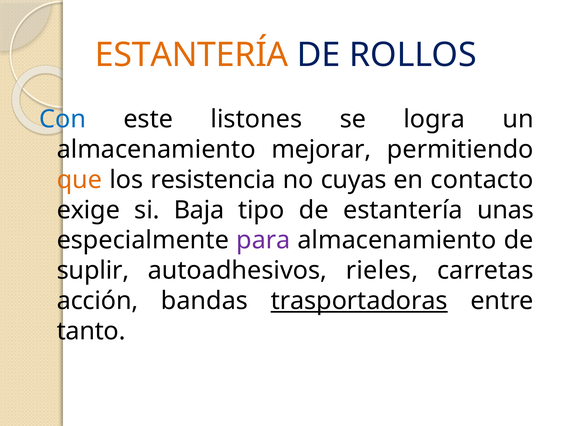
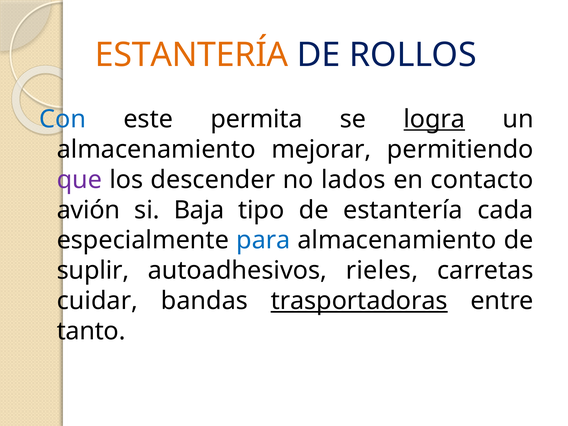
listones: listones -> permita
logra underline: none -> present
que colour: orange -> purple
resistencia: resistencia -> descender
cuyas: cuyas -> lados
exige: exige -> avión
unas: unas -> cada
para colour: purple -> blue
acción: acción -> cuidar
